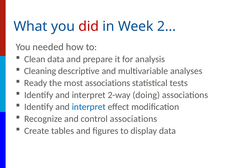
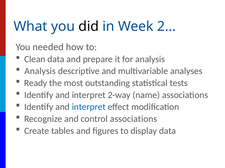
did colour: red -> black
Cleaning at (40, 71): Cleaning -> Analysis
most associations: associations -> outstanding
doing: doing -> name
